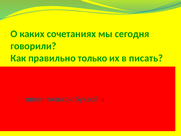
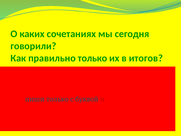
писать: писать -> итогов
